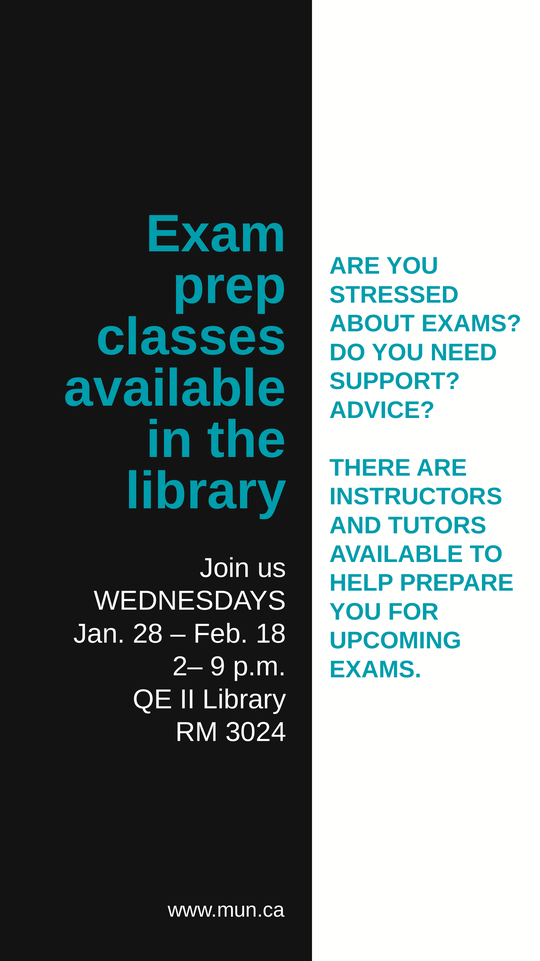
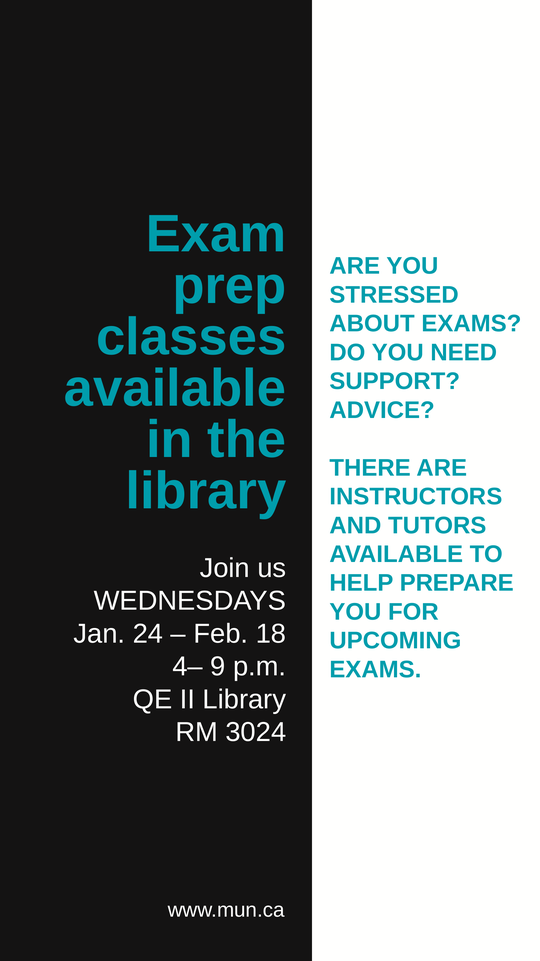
28: 28 -> 24
2–: 2– -> 4–
